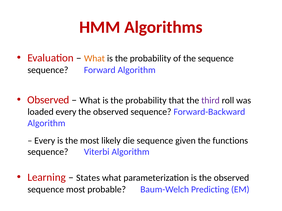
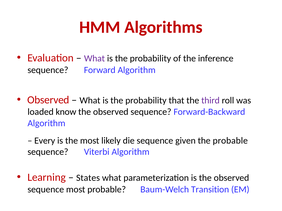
What at (94, 59) colour: orange -> purple
the sequence: sequence -> inference
loaded every: every -> know
the functions: functions -> probable
Predicting: Predicting -> Transition
